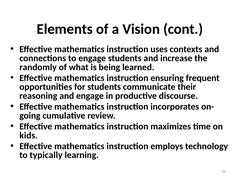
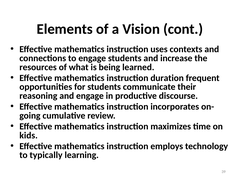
randomly: randomly -> resources
ensuring: ensuring -> duration
